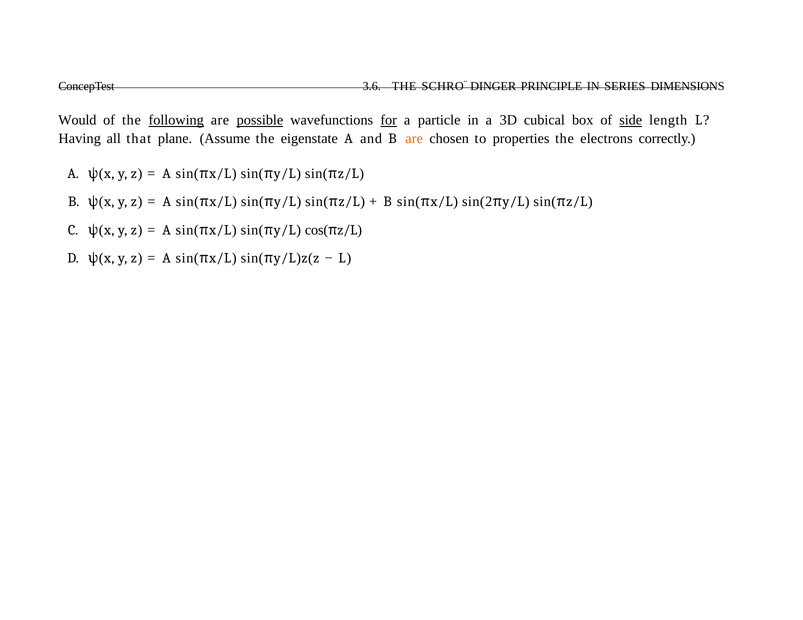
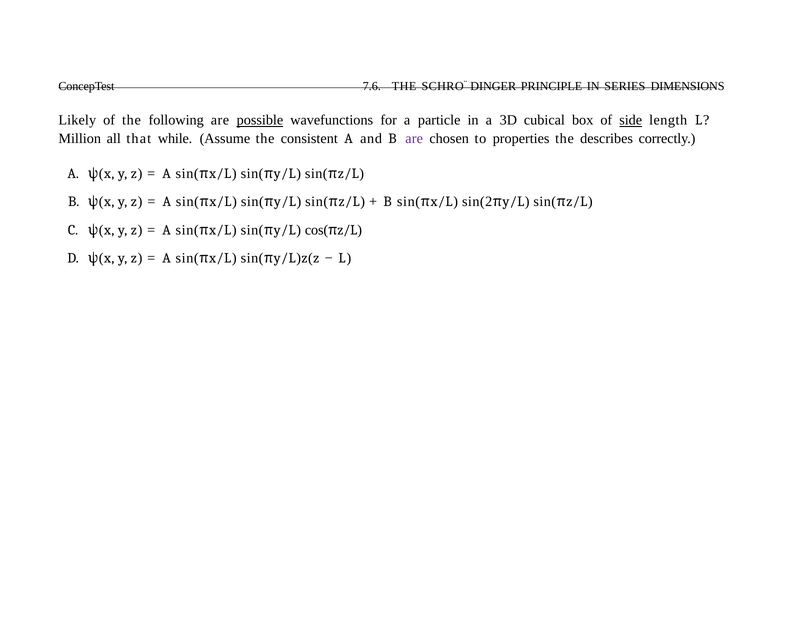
3.6: 3.6 -> 7.6
Would: Would -> Likely
following underline: present -> none
for underline: present -> none
Having: Having -> Million
plane: plane -> while
eigenstate: eigenstate -> consistent
are at (414, 138) colour: orange -> purple
electrons: electrons -> describes
